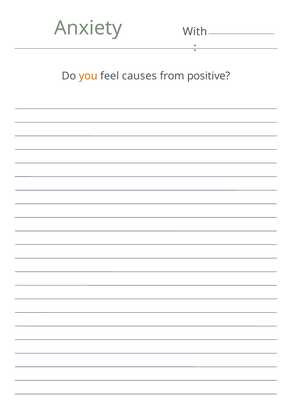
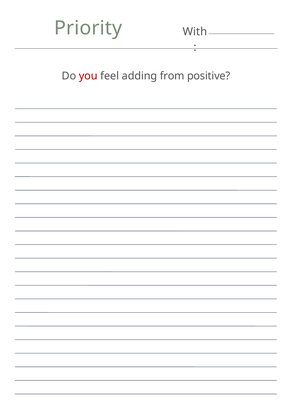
Anxiety: Anxiety -> Priority
you colour: orange -> red
causes: causes -> adding
